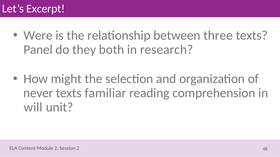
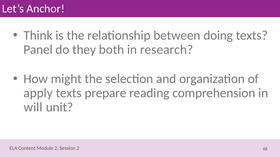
Excerpt: Excerpt -> Anchor
Were: Were -> Think
three: three -> doing
never: never -> apply
familiar: familiar -> prepare
